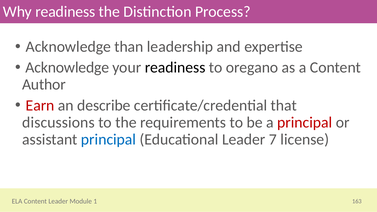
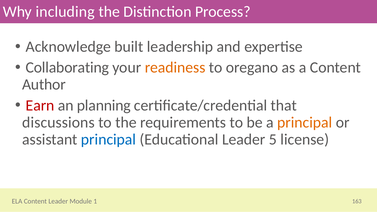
Why readiness: readiness -> including
than: than -> built
Acknowledge at (67, 68): Acknowledge -> Collaborating
readiness at (175, 68) colour: black -> orange
describe: describe -> planning
principal at (305, 122) colour: red -> orange
7: 7 -> 5
